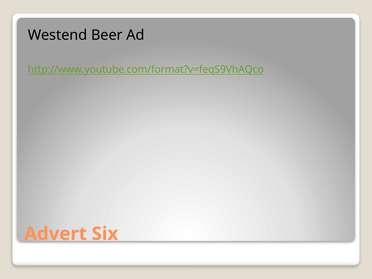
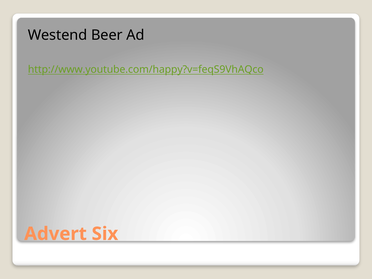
http://www.youtube.com/format?v=feqS9VhAQco: http://www.youtube.com/format?v=feqS9VhAQco -> http://www.youtube.com/happy?v=feqS9VhAQco
